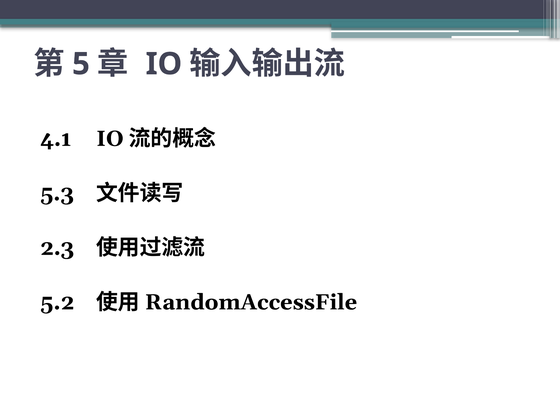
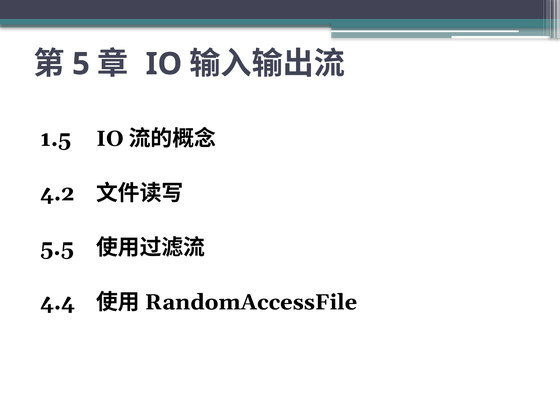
4.1: 4.1 -> 1.5
5.3: 5.3 -> 4.2
2.3: 2.3 -> 5.5
5.2: 5.2 -> 4.4
